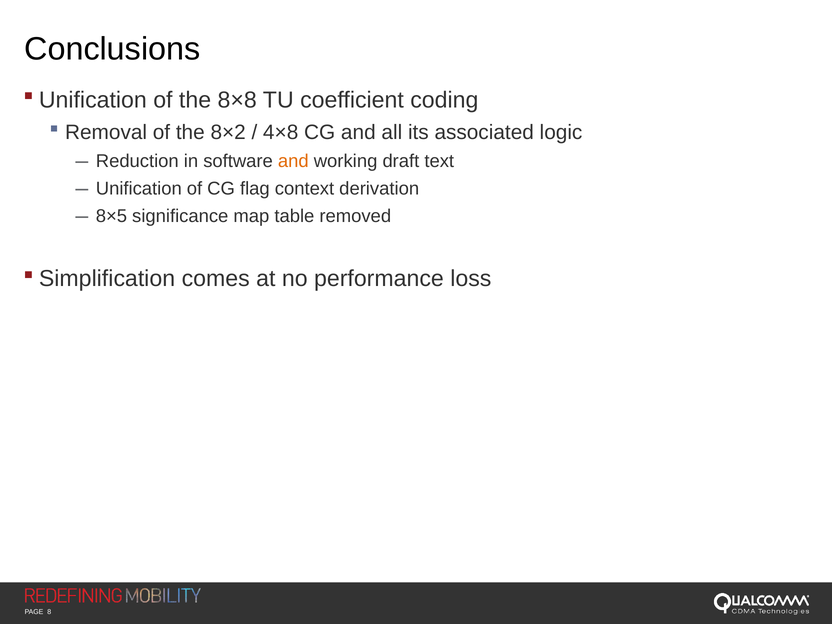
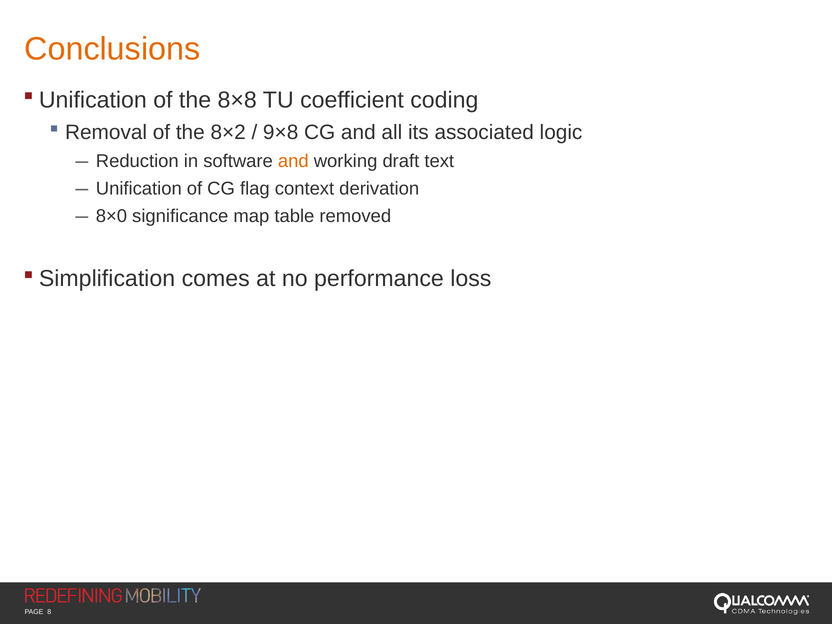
Conclusions colour: black -> orange
4×8: 4×8 -> 9×8
8×5: 8×5 -> 8×0
